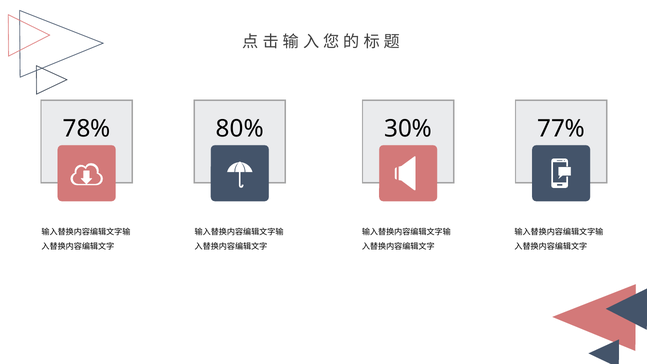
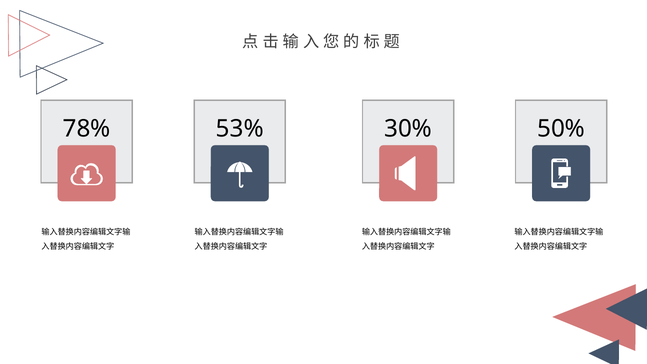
80%: 80% -> 53%
77%: 77% -> 50%
